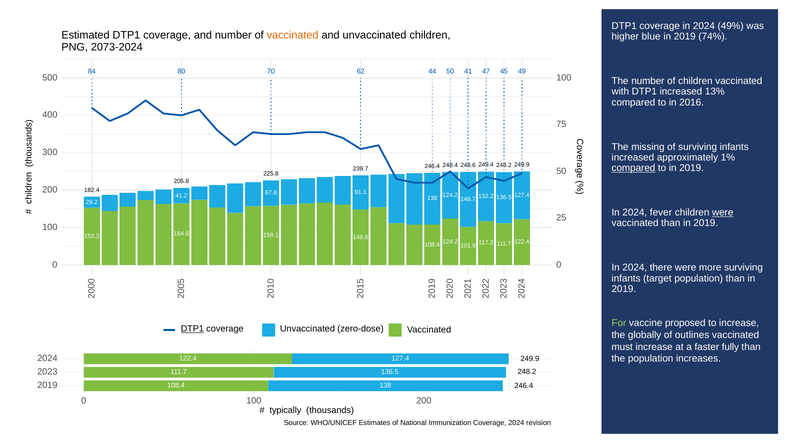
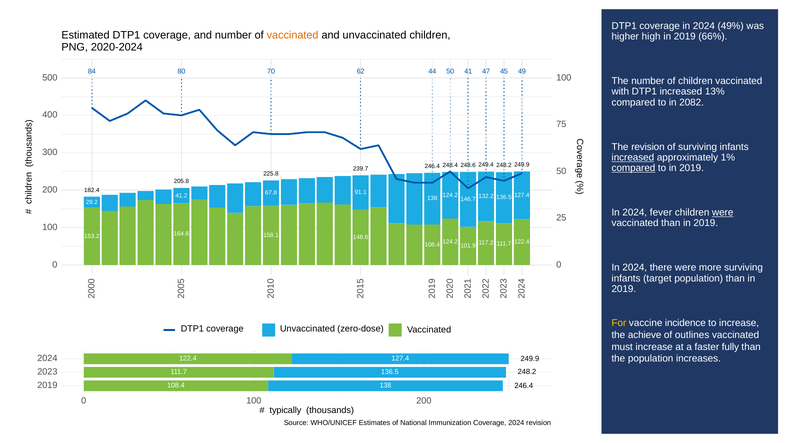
blue: blue -> high
74%: 74% -> 66%
2073-2024: 2073-2024 -> 2020-2024
2016: 2016 -> 2082
The missing: missing -> revision
increased at (633, 158) underline: none -> present
For colour: light green -> yellow
proposed: proposed -> incidence
DTP1 at (192, 329) underline: present -> none
globally: globally -> achieve
